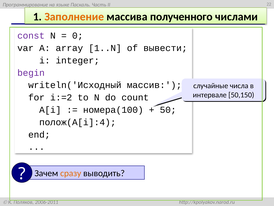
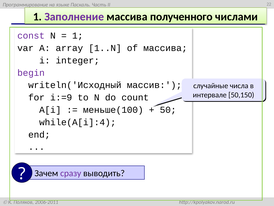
Заполнение colour: orange -> purple
0 at (78, 36): 0 -> 1
of вывести: вывести -> массива
i:=2: i:=2 -> i:=9
номера(100: номера(100 -> меньше(100
полож(A[i]:4: полож(A[i]:4 -> while(A[i]:4
сразу colour: orange -> purple
